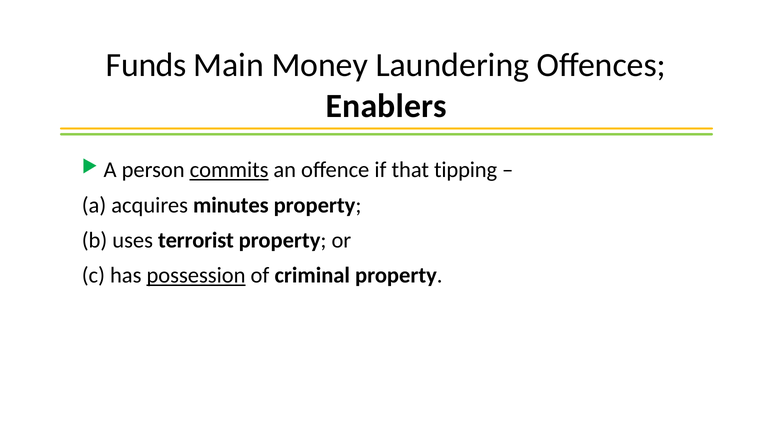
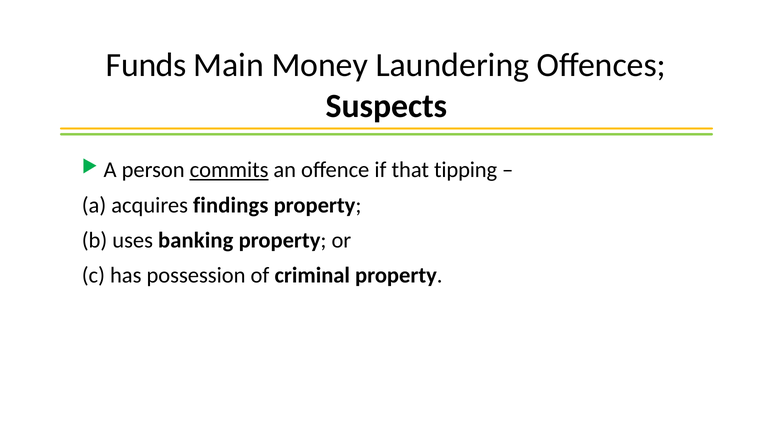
Enablers: Enablers -> Suspects
minutes: minutes -> findings
terrorist: terrorist -> banking
possession underline: present -> none
